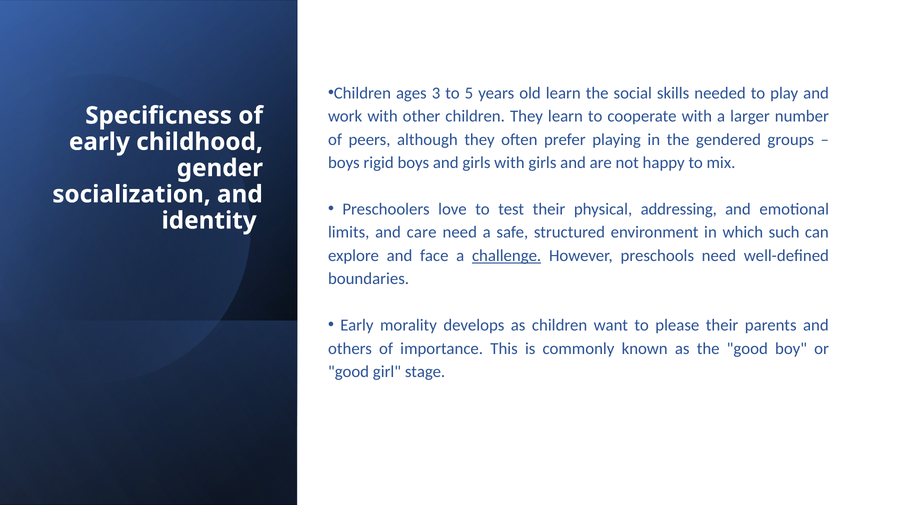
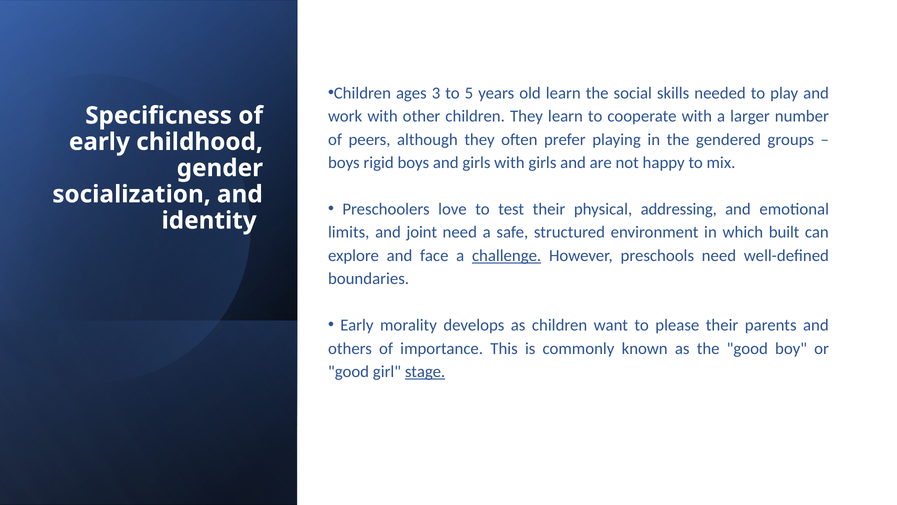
care: care -> joint
such: such -> built
stage underline: none -> present
